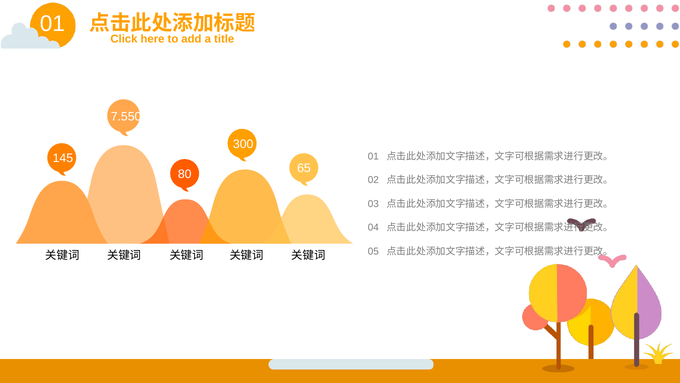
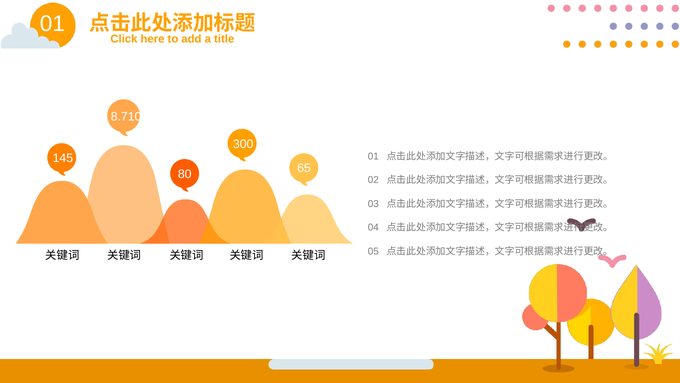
7.550: 7.550 -> 8.710
